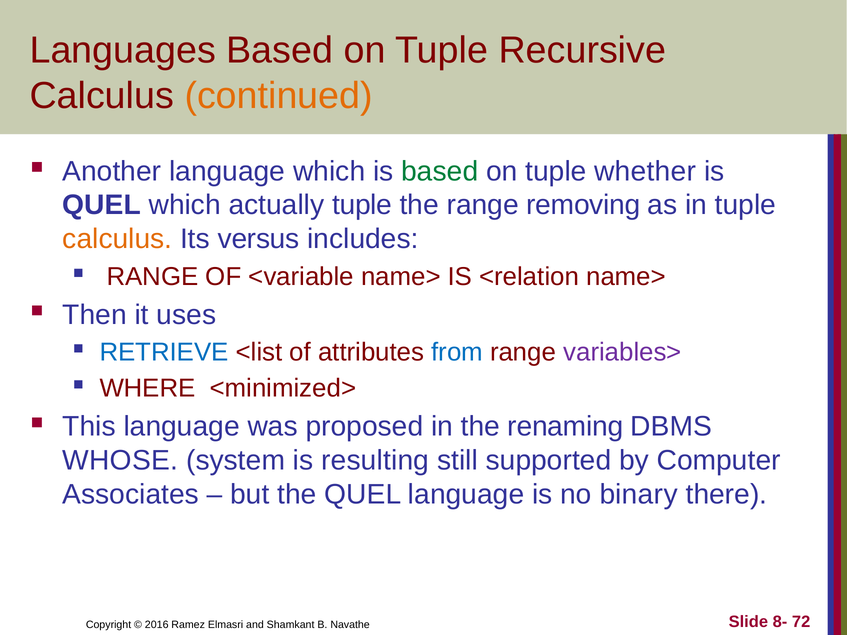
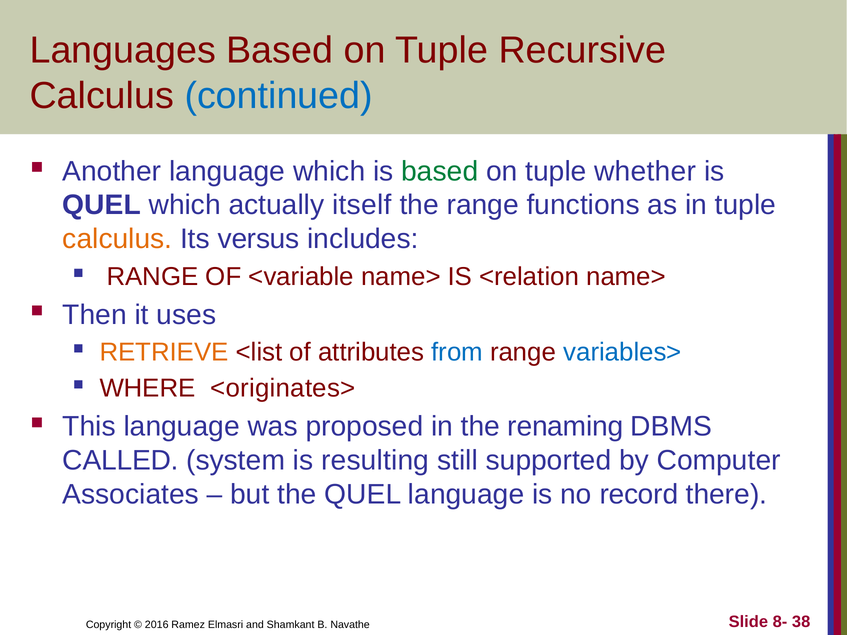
continued colour: orange -> blue
actually tuple: tuple -> itself
removing: removing -> functions
RETRIEVE colour: blue -> orange
variables> colour: purple -> blue
<minimized>: <minimized> -> <originates>
WHOSE: WHOSE -> CALLED
binary: binary -> record
72: 72 -> 38
